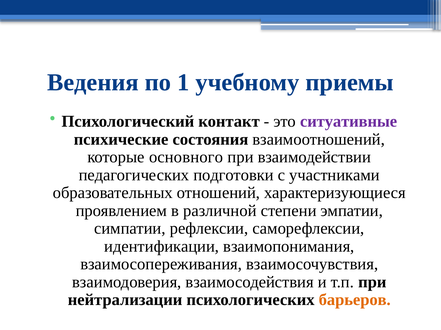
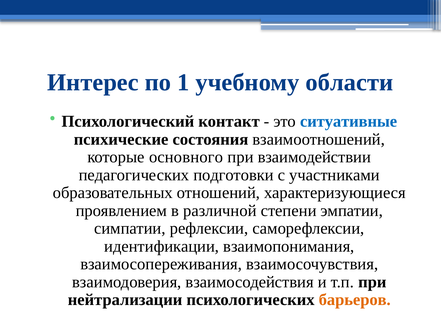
Ведения: Ведения -> Интерес
приемы: приемы -> области
ситуативные colour: purple -> blue
